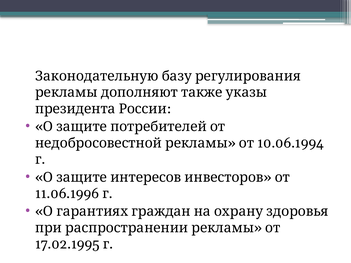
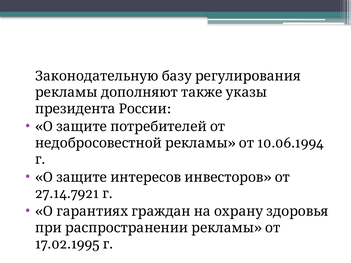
11.06.1996: 11.06.1996 -> 27.14.7921
